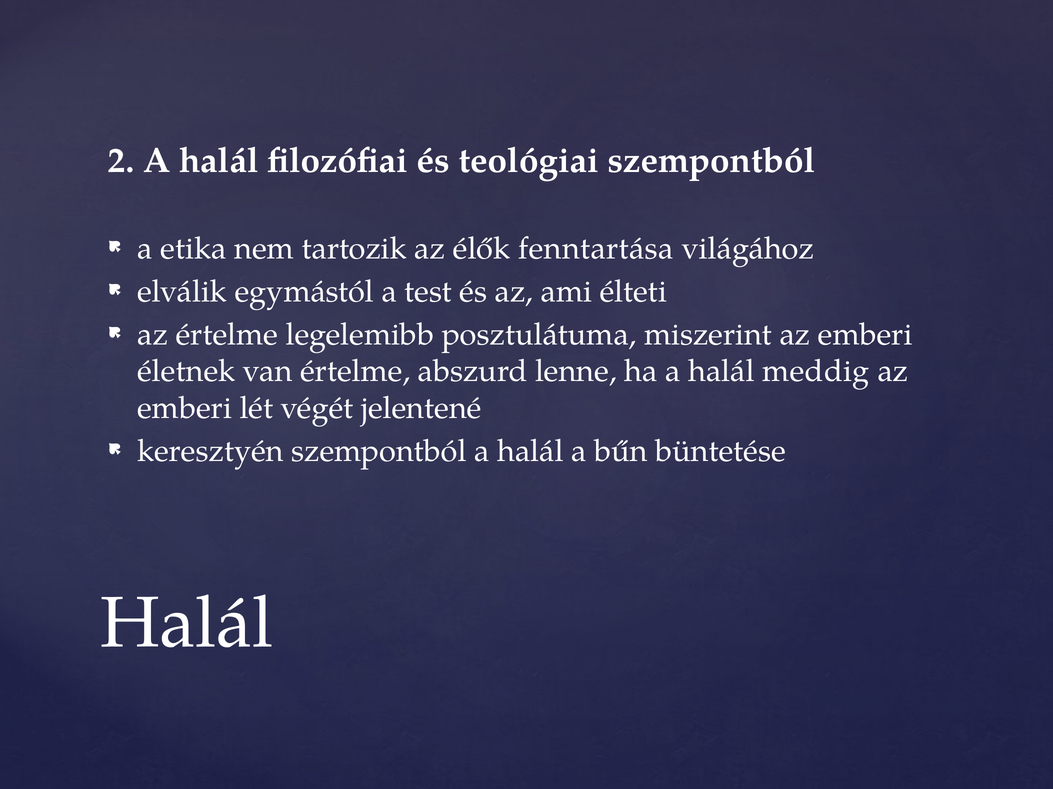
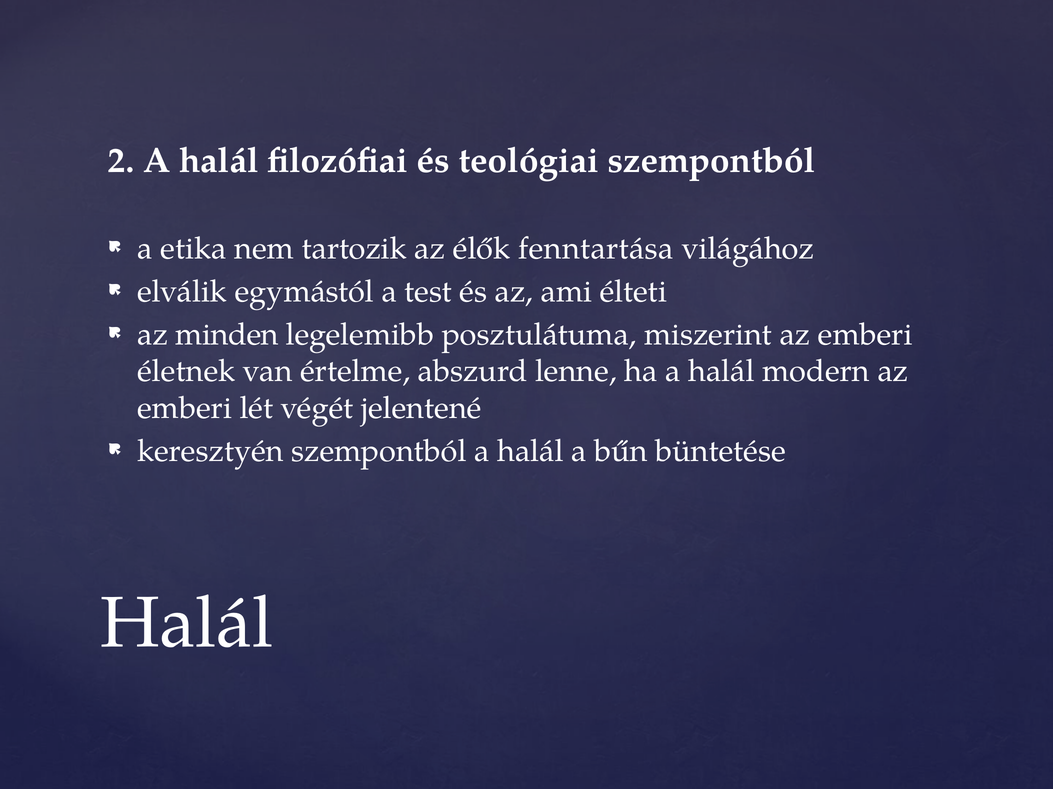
az értelme: értelme -> minden
meddig: meddig -> modern
